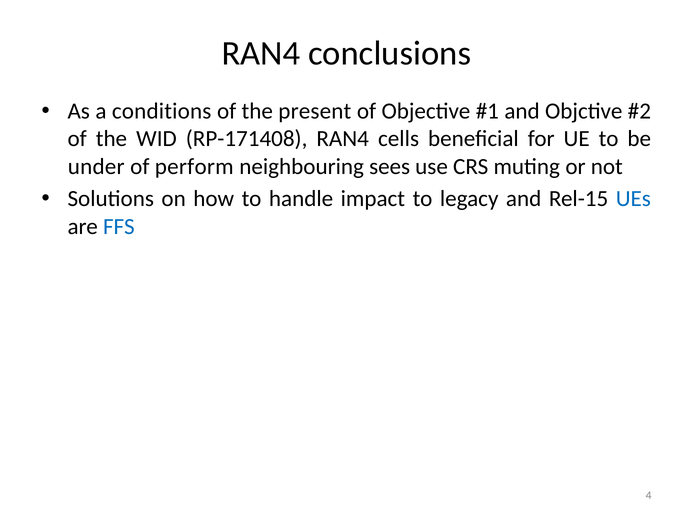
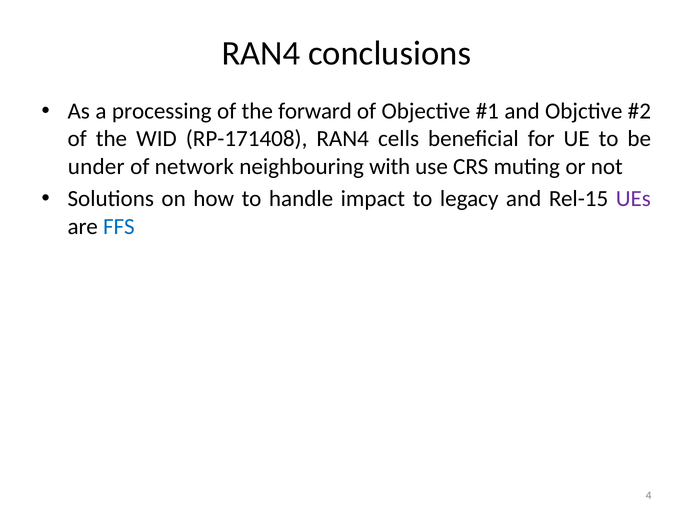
conditions: conditions -> processing
present: present -> forward
perform: perform -> network
sees: sees -> with
UEs colour: blue -> purple
